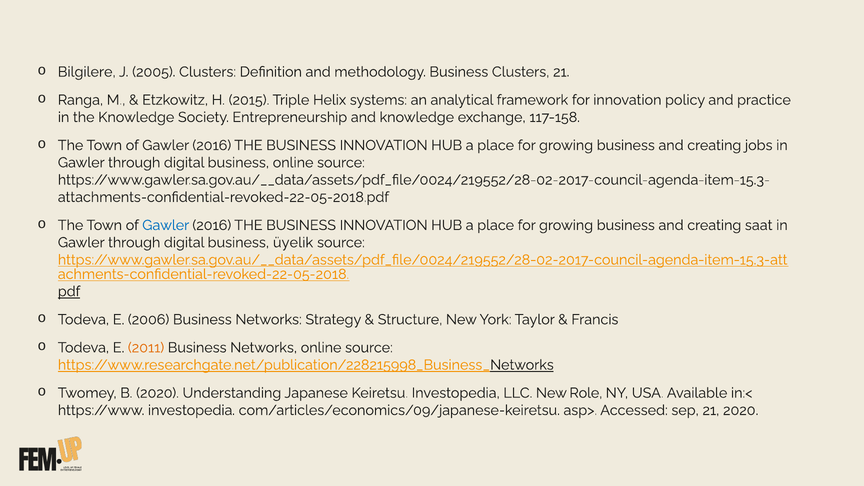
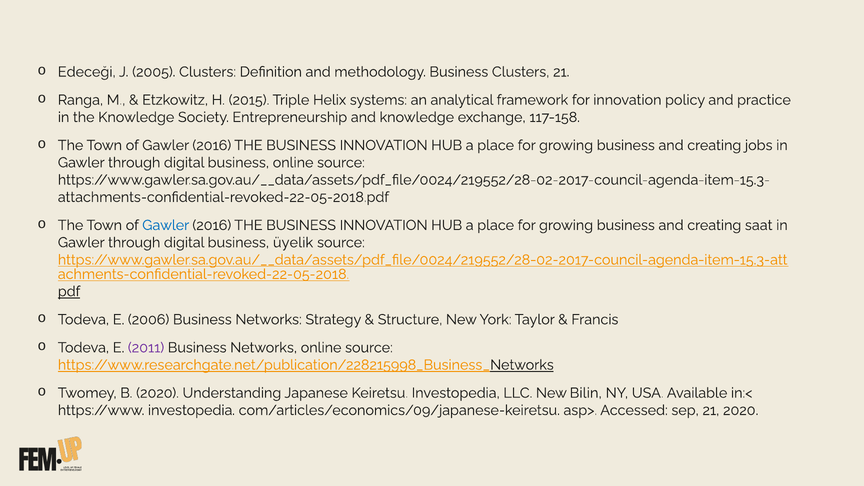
Bilgilere: Bilgilere -> Edeceği
2011 colour: orange -> purple
Role: Role -> Bilin
